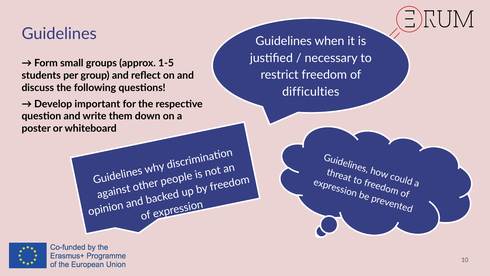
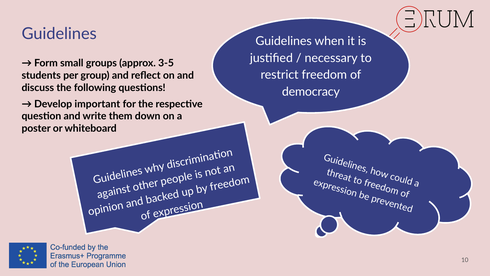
1-5: 1-5 -> 3-5
difficulties: difficulties -> democracy
